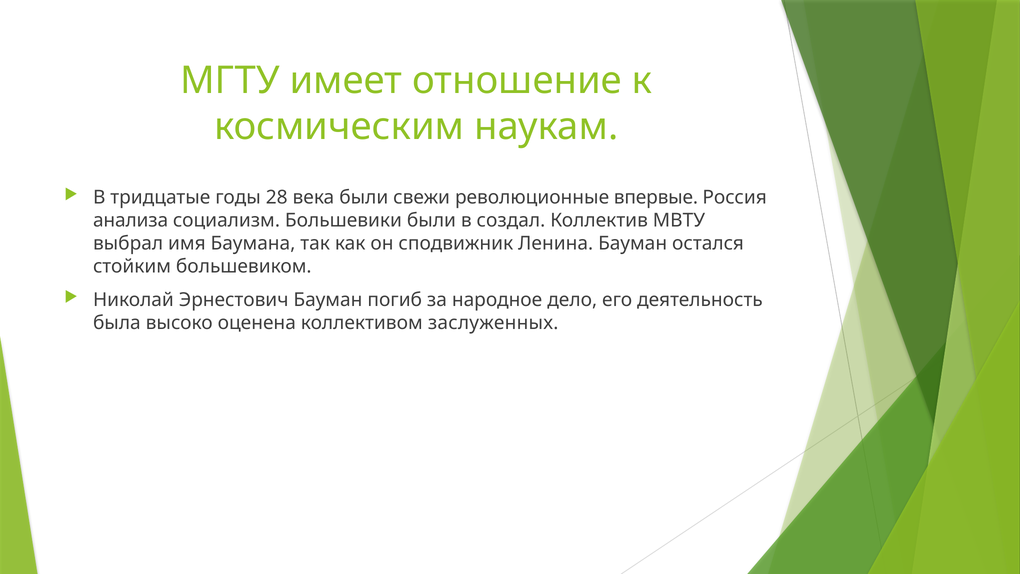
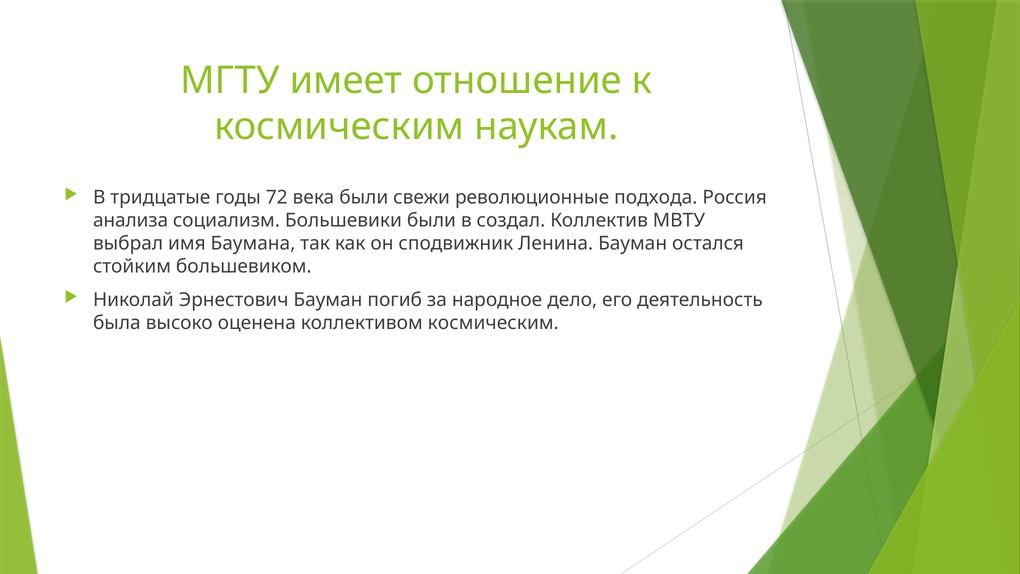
28: 28 -> 72
впервые: впервые -> подхода
коллективом заслуженных: заслуженных -> космическим
